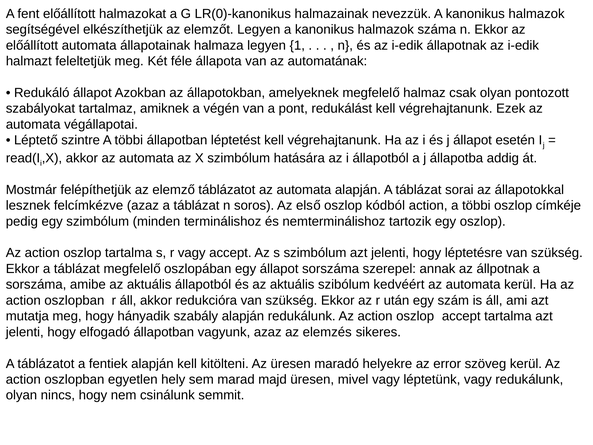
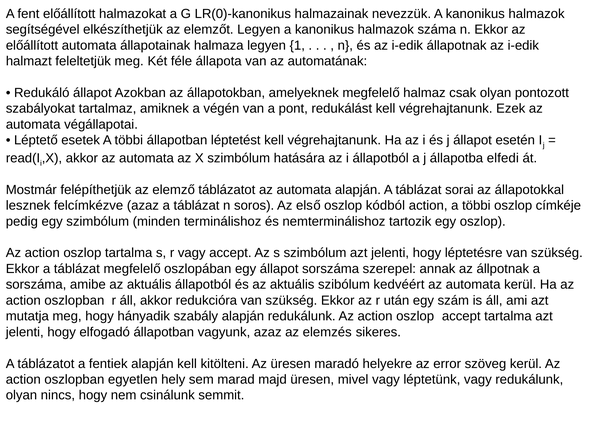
szintre: szintre -> esetek
addig: addig -> elfedi
